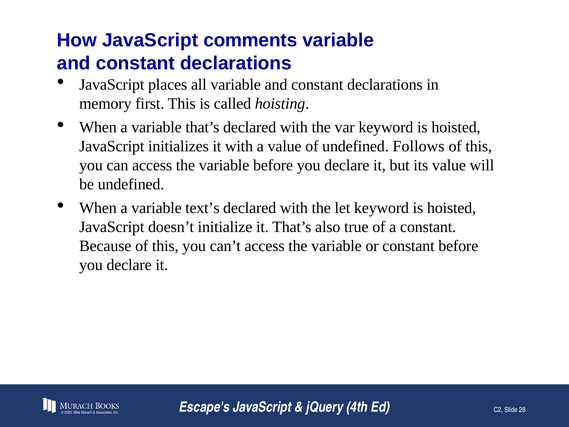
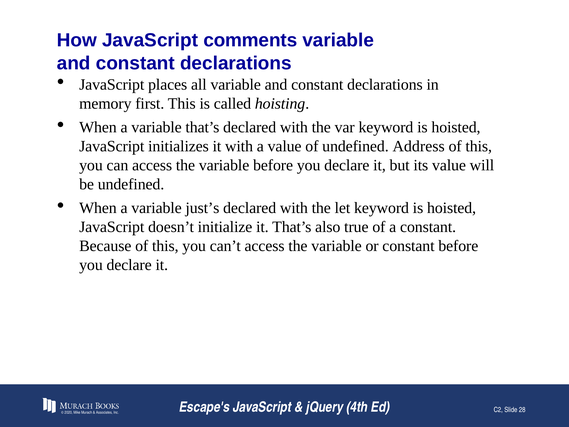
Follows: Follows -> Address
text’s: text’s -> just’s
